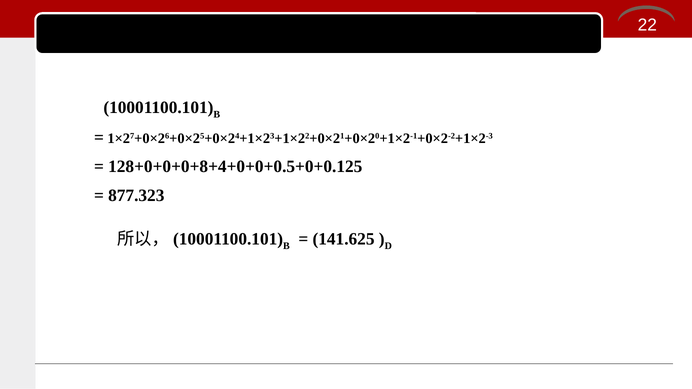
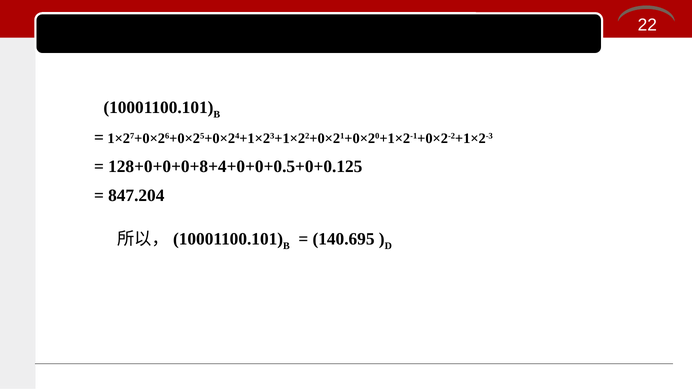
877.323: 877.323 -> 847.204
141.625: 141.625 -> 140.695
